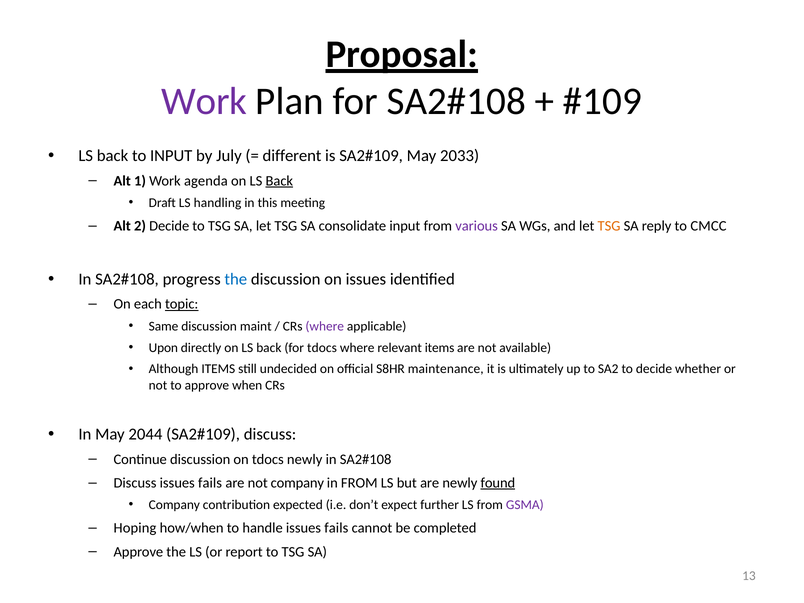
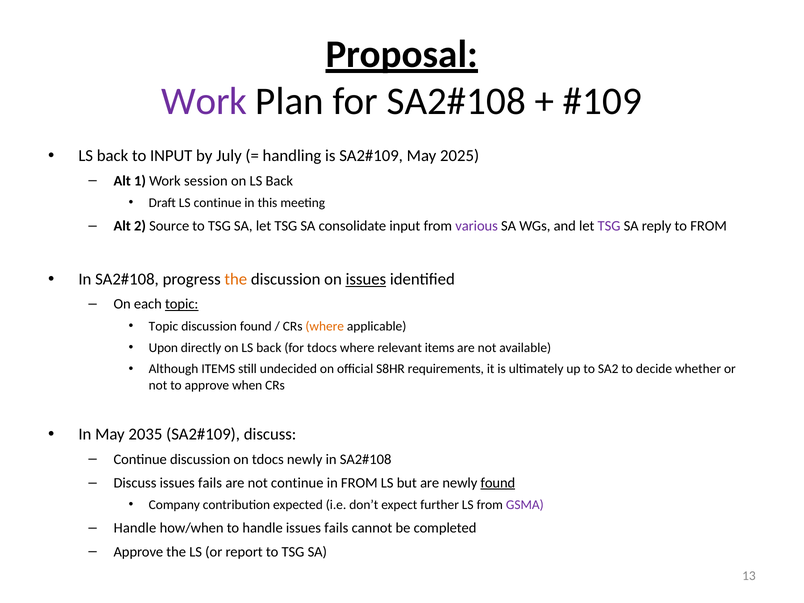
different: different -> handling
2033: 2033 -> 2025
agenda: agenda -> session
Back at (279, 181) underline: present -> none
LS handling: handling -> continue
2 Decide: Decide -> Source
TSG at (609, 226) colour: orange -> purple
to CMCC: CMCC -> FROM
the at (236, 279) colour: blue -> orange
issues at (366, 279) underline: none -> present
Same at (164, 326): Same -> Topic
discussion maint: maint -> found
where at (325, 326) colour: purple -> orange
maintenance: maintenance -> requirements
2044: 2044 -> 2035
not company: company -> continue
Hoping at (135, 528): Hoping -> Handle
